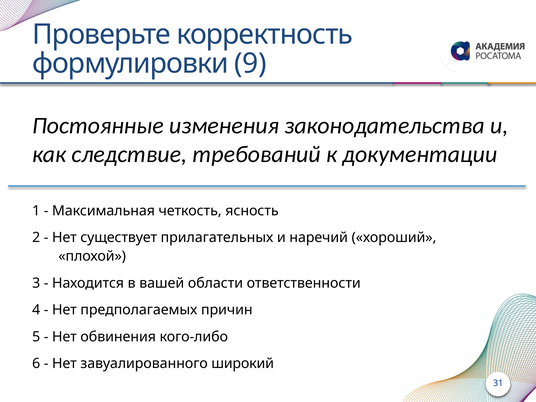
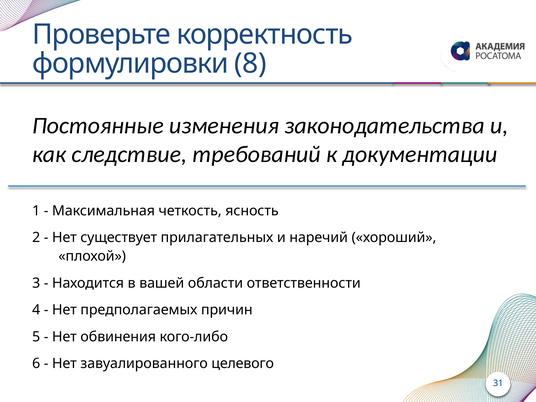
9: 9 -> 8
широкий: широкий -> целевого
